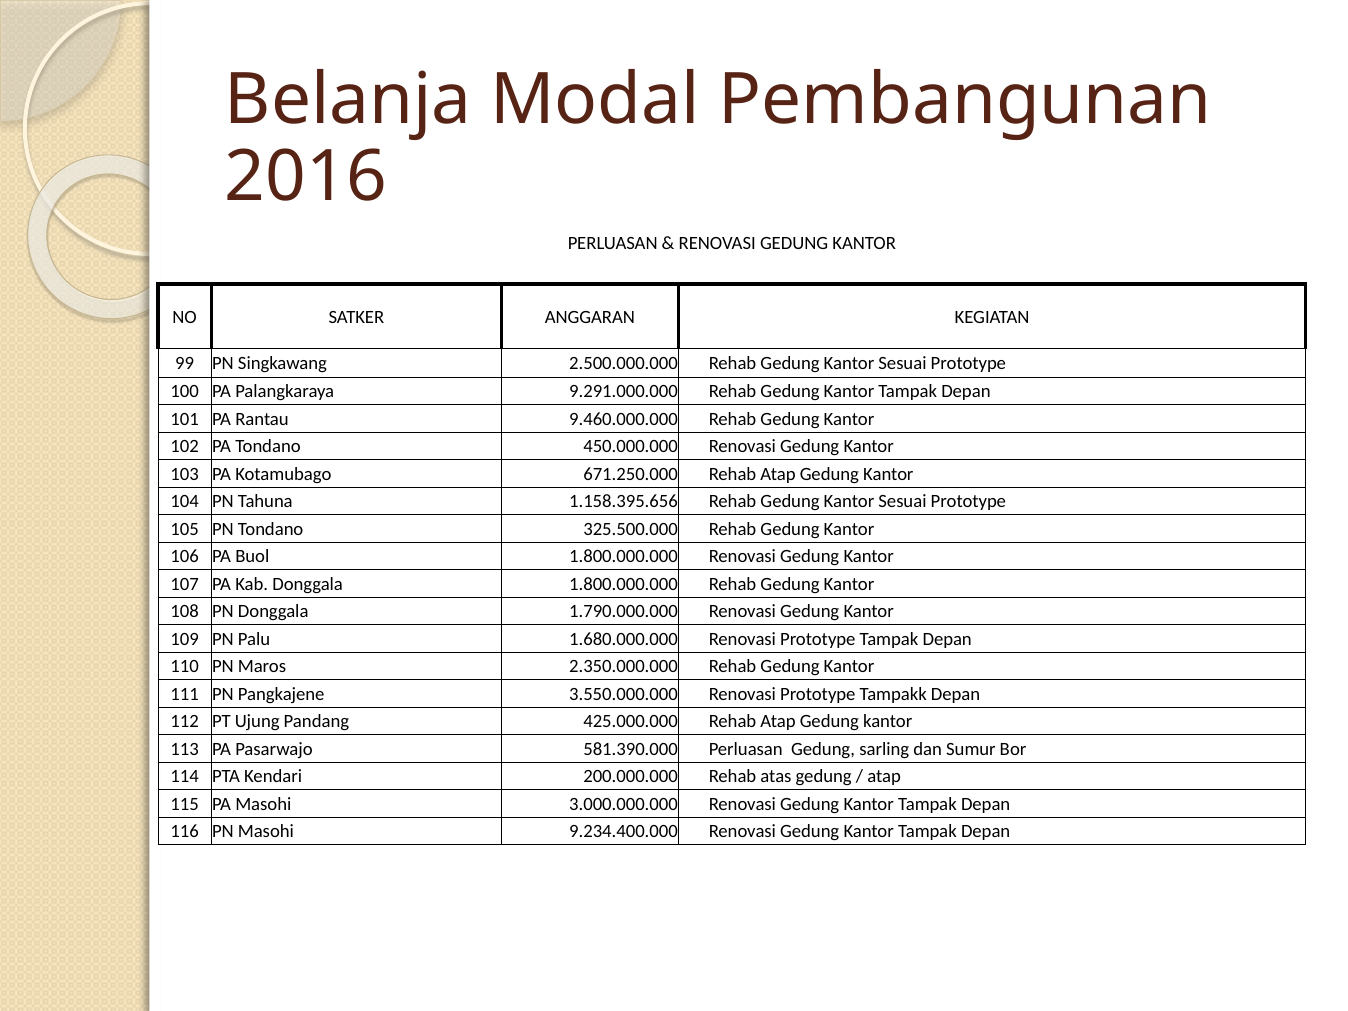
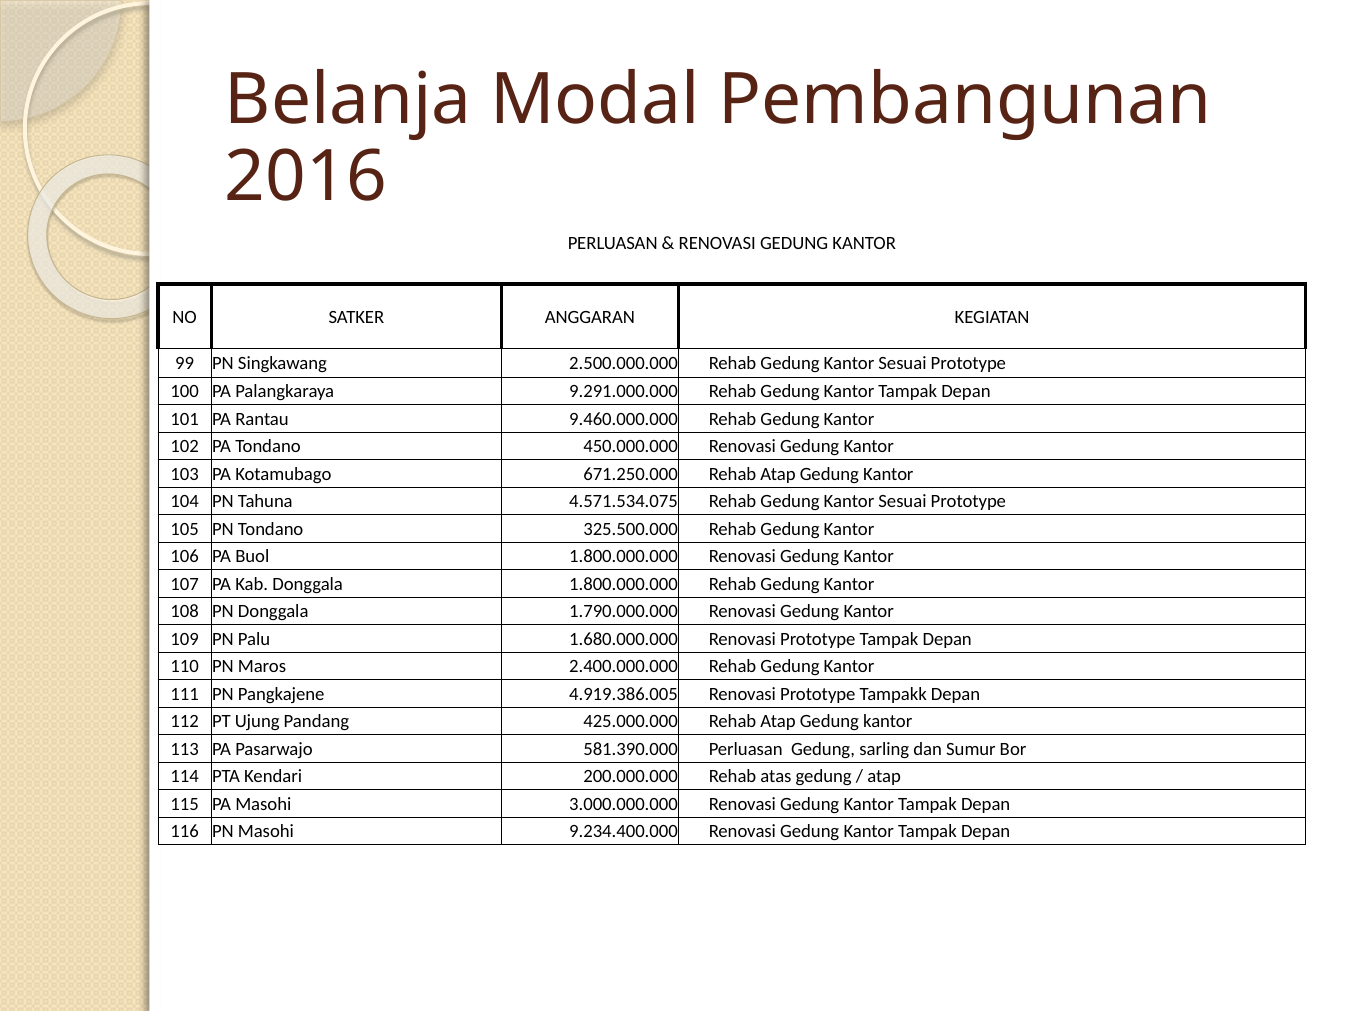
1.158.395.656: 1.158.395.656 -> 4.571.534.075
2.350.000.000: 2.350.000.000 -> 2.400.000.000
3.550.000.000: 3.550.000.000 -> 4.919.386.005
